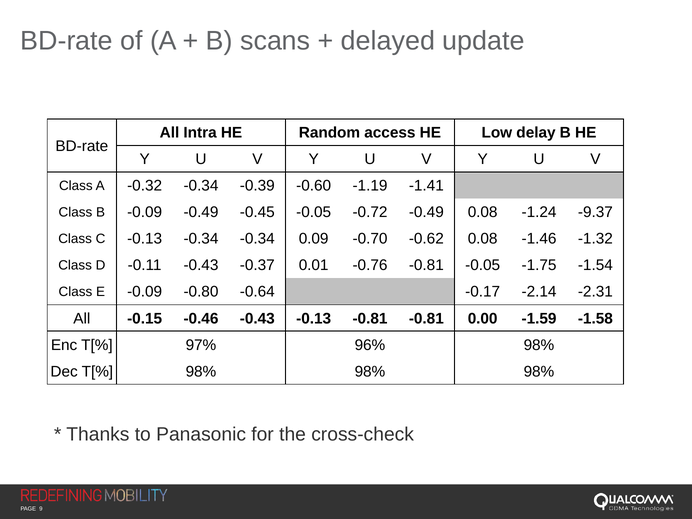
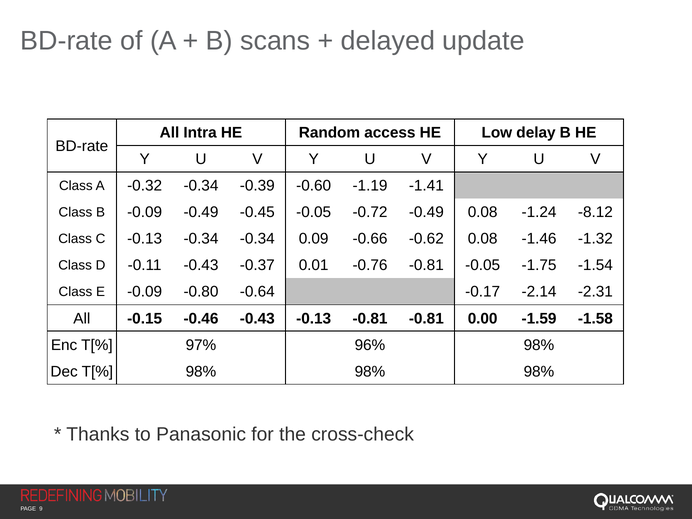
-9.37: -9.37 -> -8.12
-0.70: -0.70 -> -0.66
